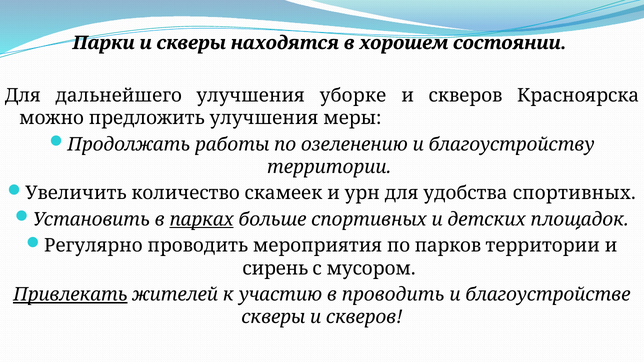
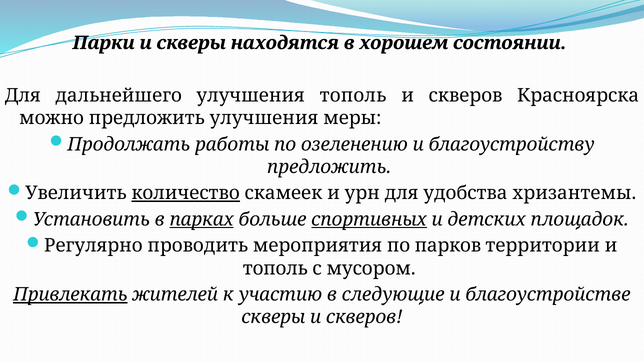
улучшения уборке: уборке -> тополь
территории at (329, 167): территории -> предложить
количество underline: none -> present
удобства спортивных: спортивных -> хризантемы
спортивных at (369, 220) underline: none -> present
сирень at (275, 268): сирень -> тополь
в проводить: проводить -> следующие
